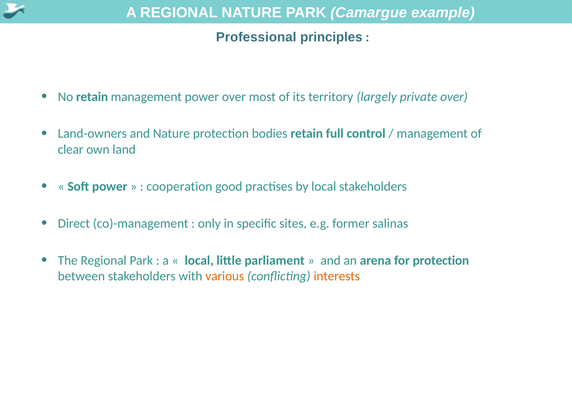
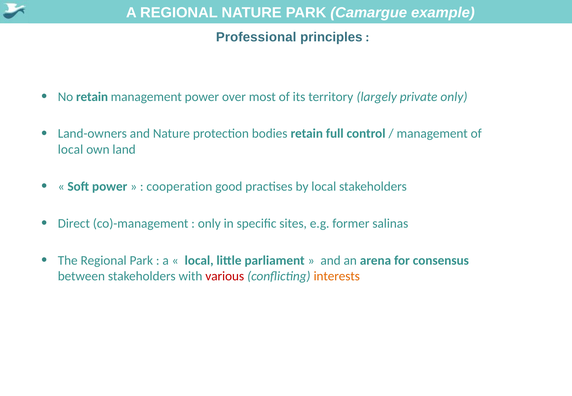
private over: over -> only
clear at (71, 149): clear -> local
for protection: protection -> consensus
various colour: orange -> red
